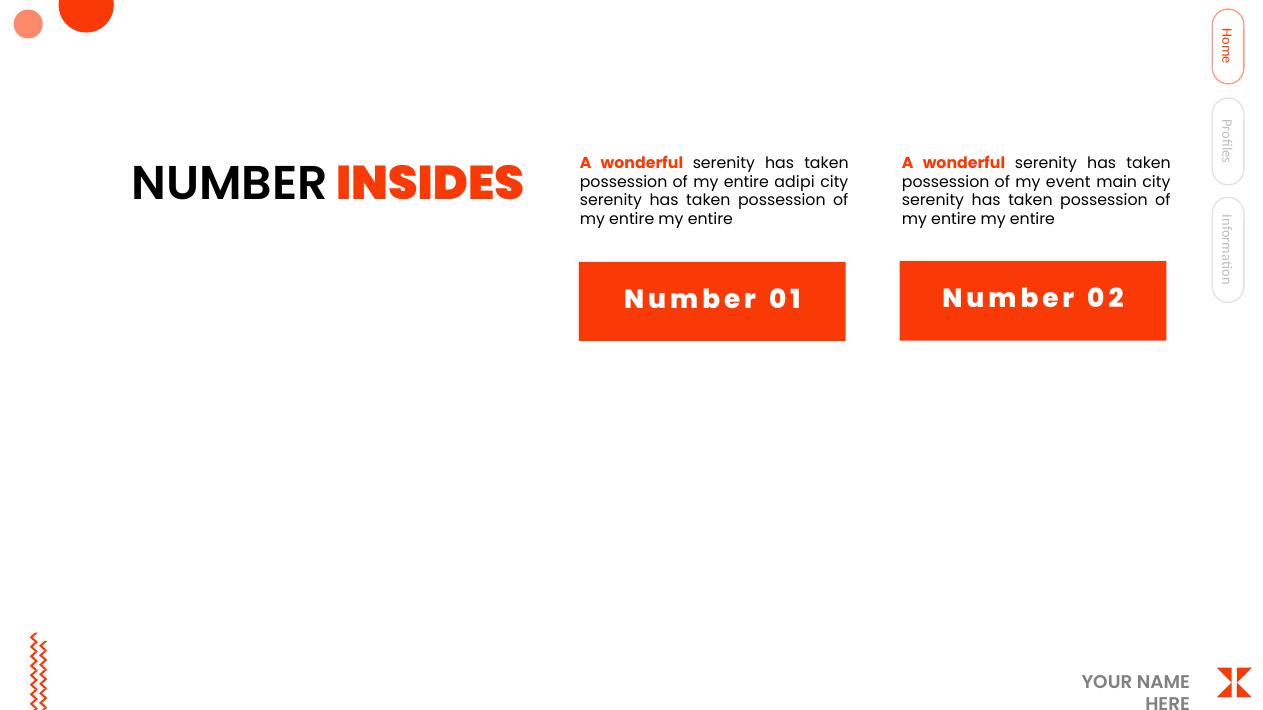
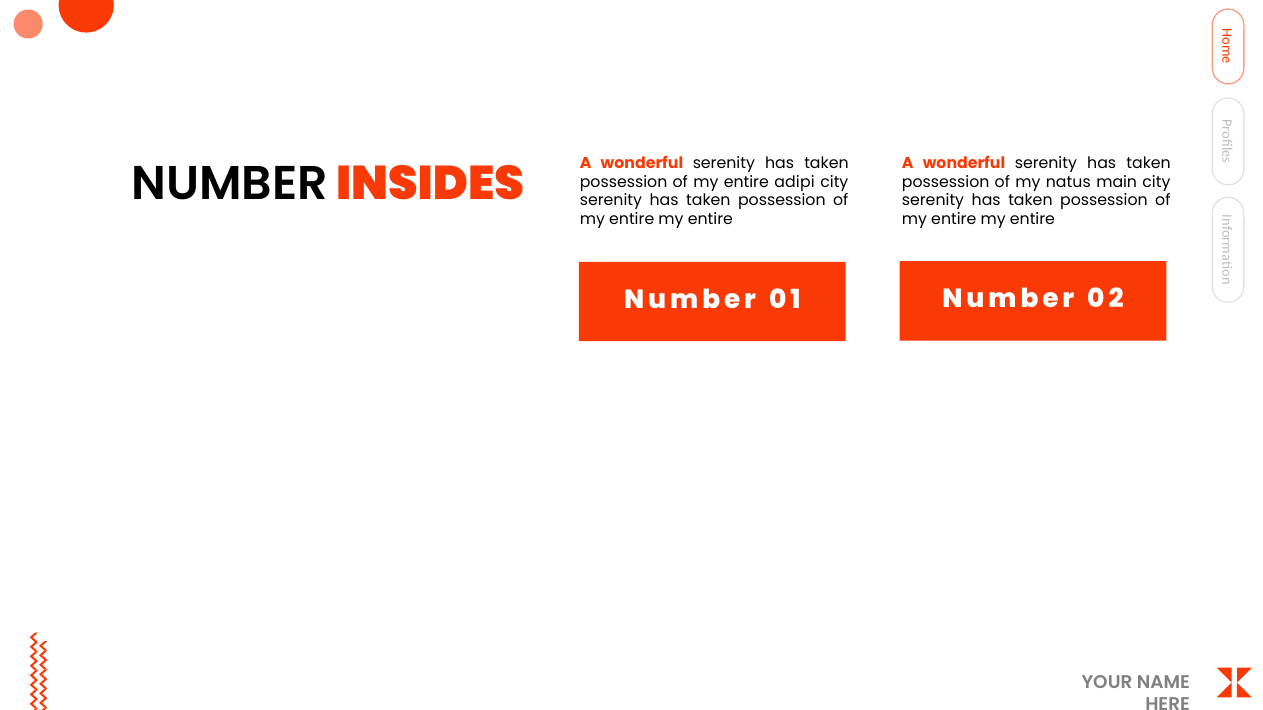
event: event -> natus
